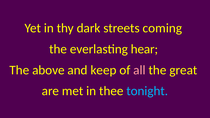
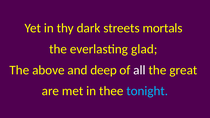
coming: coming -> mortals
hear: hear -> glad
keep: keep -> deep
all colour: pink -> white
